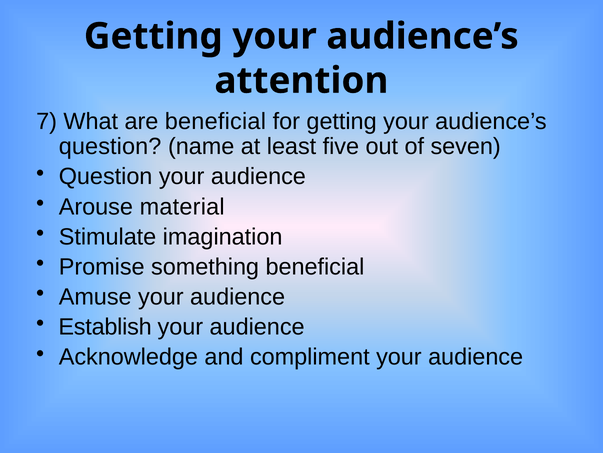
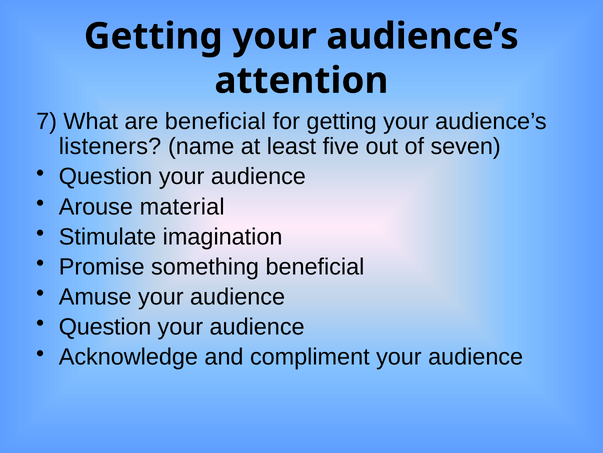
question at (110, 146): question -> listeners
Establish at (105, 327): Establish -> Question
